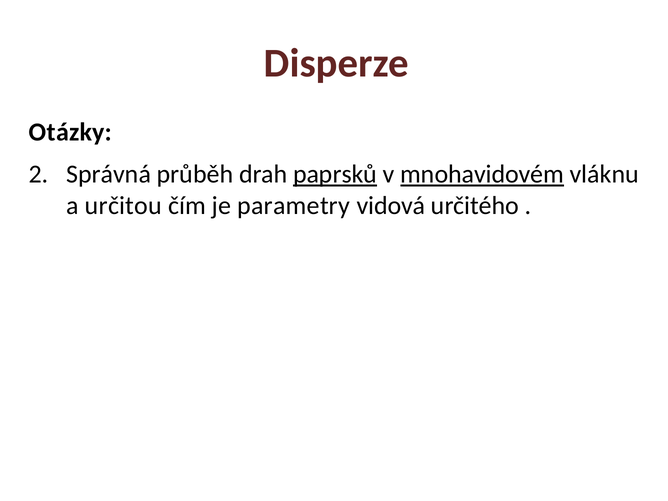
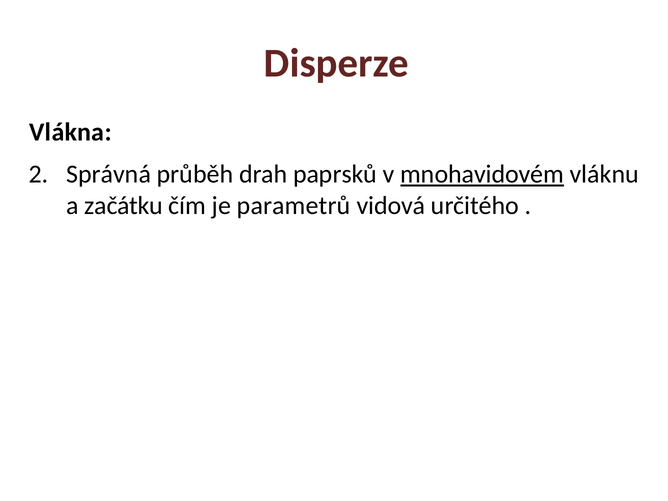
Otázky: Otázky -> Vlákna
paprsků underline: present -> none
určitou: určitou -> začátku
parametry: parametry -> parametrů
